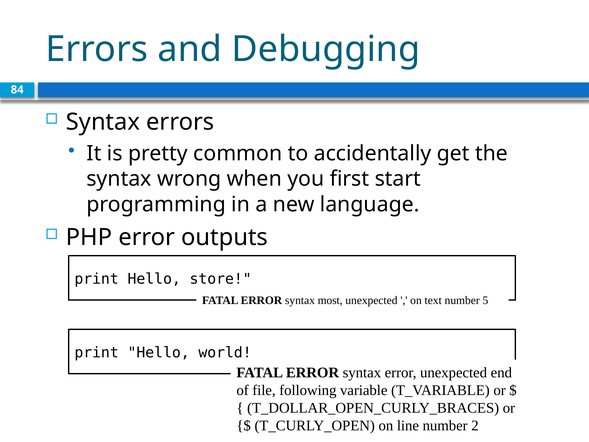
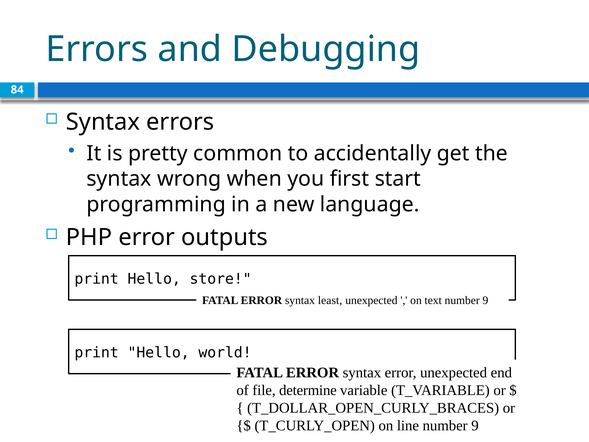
most: most -> least
5 at (485, 300): 5 -> 9
following: following -> determine
line number 2: 2 -> 9
